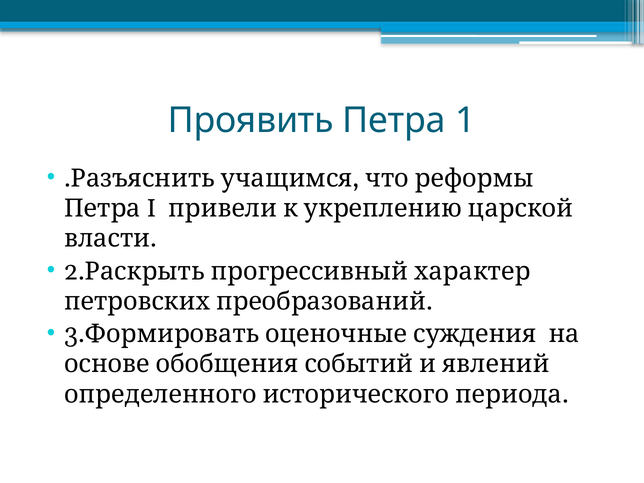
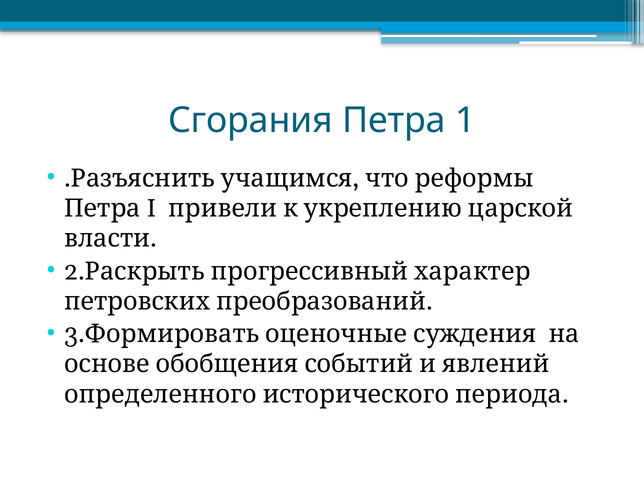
Проявить: Проявить -> Сгорания
